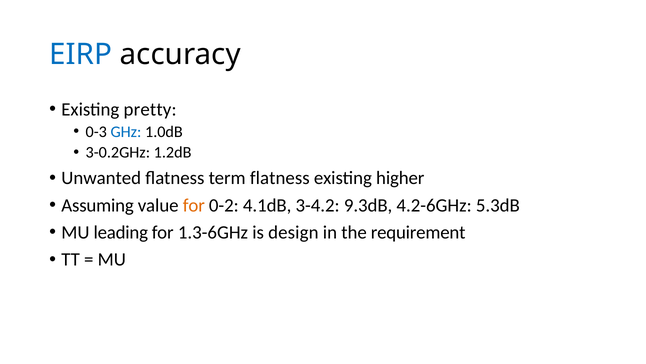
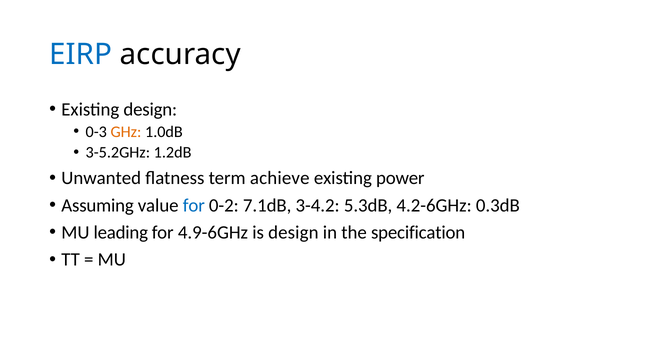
Existing pretty: pretty -> design
GHz colour: blue -> orange
3-0.2GHz: 3-0.2GHz -> 3-5.2GHz
term flatness: flatness -> achieve
higher: higher -> power
for at (194, 205) colour: orange -> blue
4.1dB: 4.1dB -> 7.1dB
9.3dB: 9.3dB -> 5.3dB
5.3dB: 5.3dB -> 0.3dB
1.3-6GHz: 1.3-6GHz -> 4.9-6GHz
requirement: requirement -> specification
